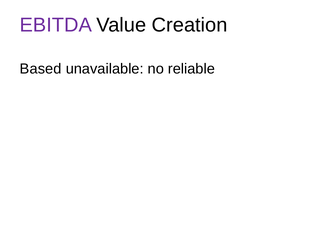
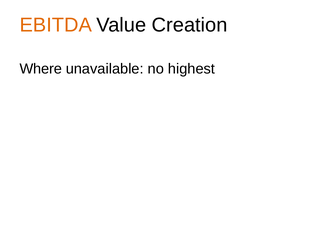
EBITDA colour: purple -> orange
Based: Based -> Where
reliable: reliable -> highest
